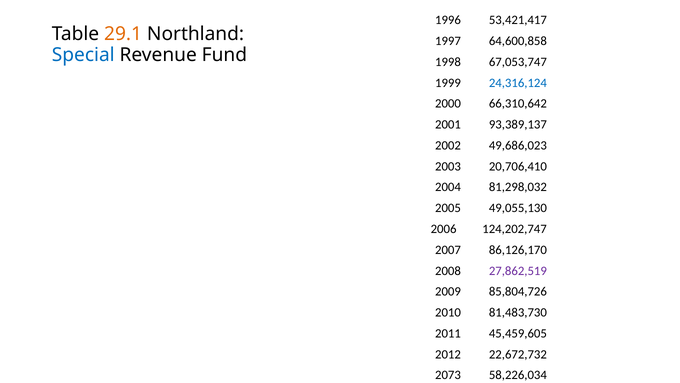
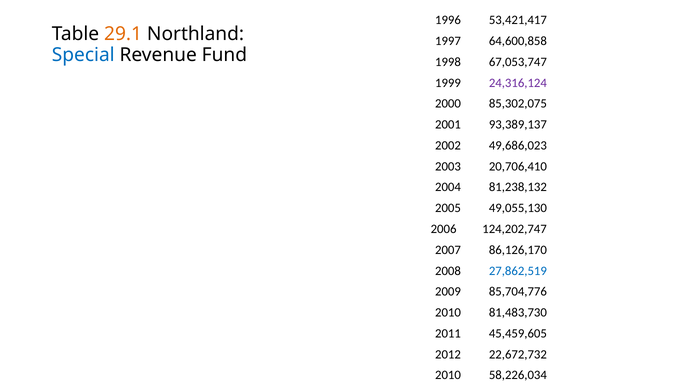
24,316,124 colour: blue -> purple
66,310,642: 66,310,642 -> 85,302,075
81,298,032: 81,298,032 -> 81,238,132
27,862,519 colour: purple -> blue
85,804,726: 85,804,726 -> 85,704,776
2073 at (448, 375): 2073 -> 2010
